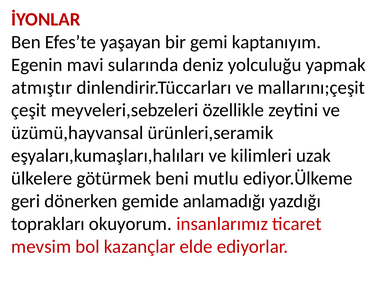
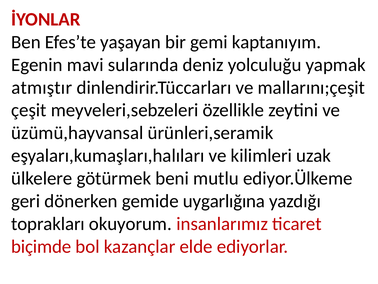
anlamadığı: anlamadığı -> uygarlığına
mevsim: mevsim -> biçimde
